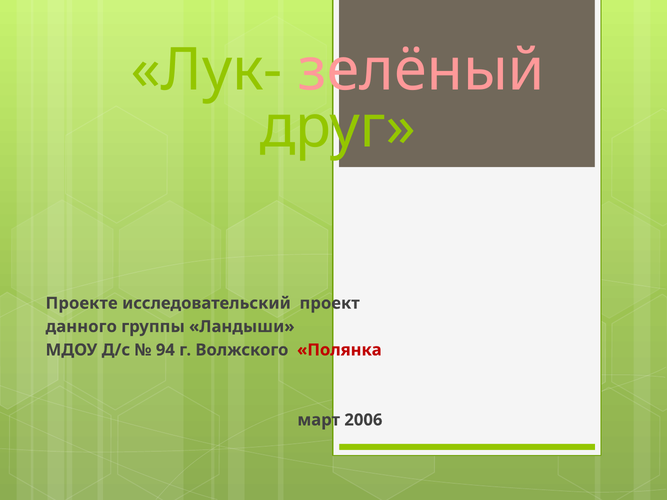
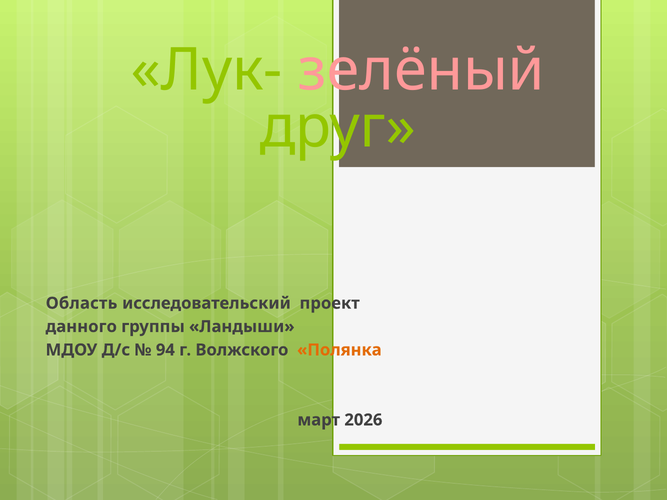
Проекте: Проекте -> Область
Полянка colour: red -> orange
2006: 2006 -> 2026
